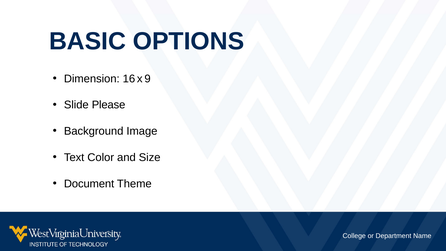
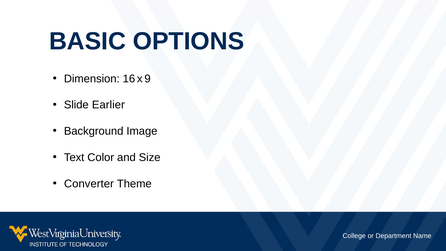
Please: Please -> Earlier
Document: Document -> Converter
